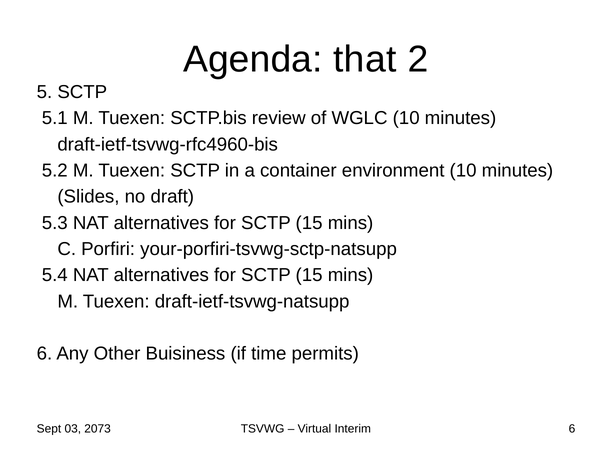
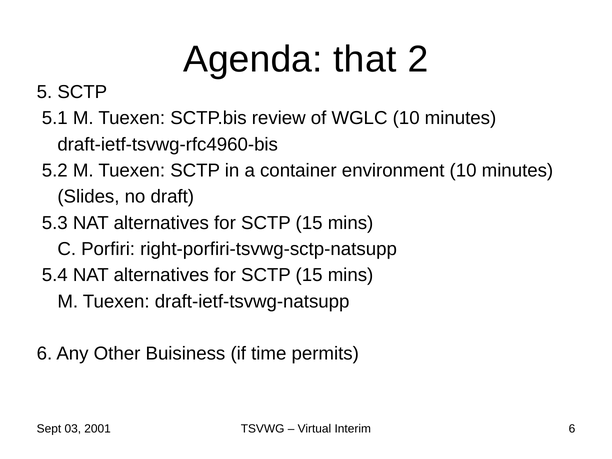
your-porfiri-tsvwg-sctp-natsupp: your-porfiri-tsvwg-sctp-natsupp -> right-porfiri-tsvwg-sctp-natsupp
2073: 2073 -> 2001
